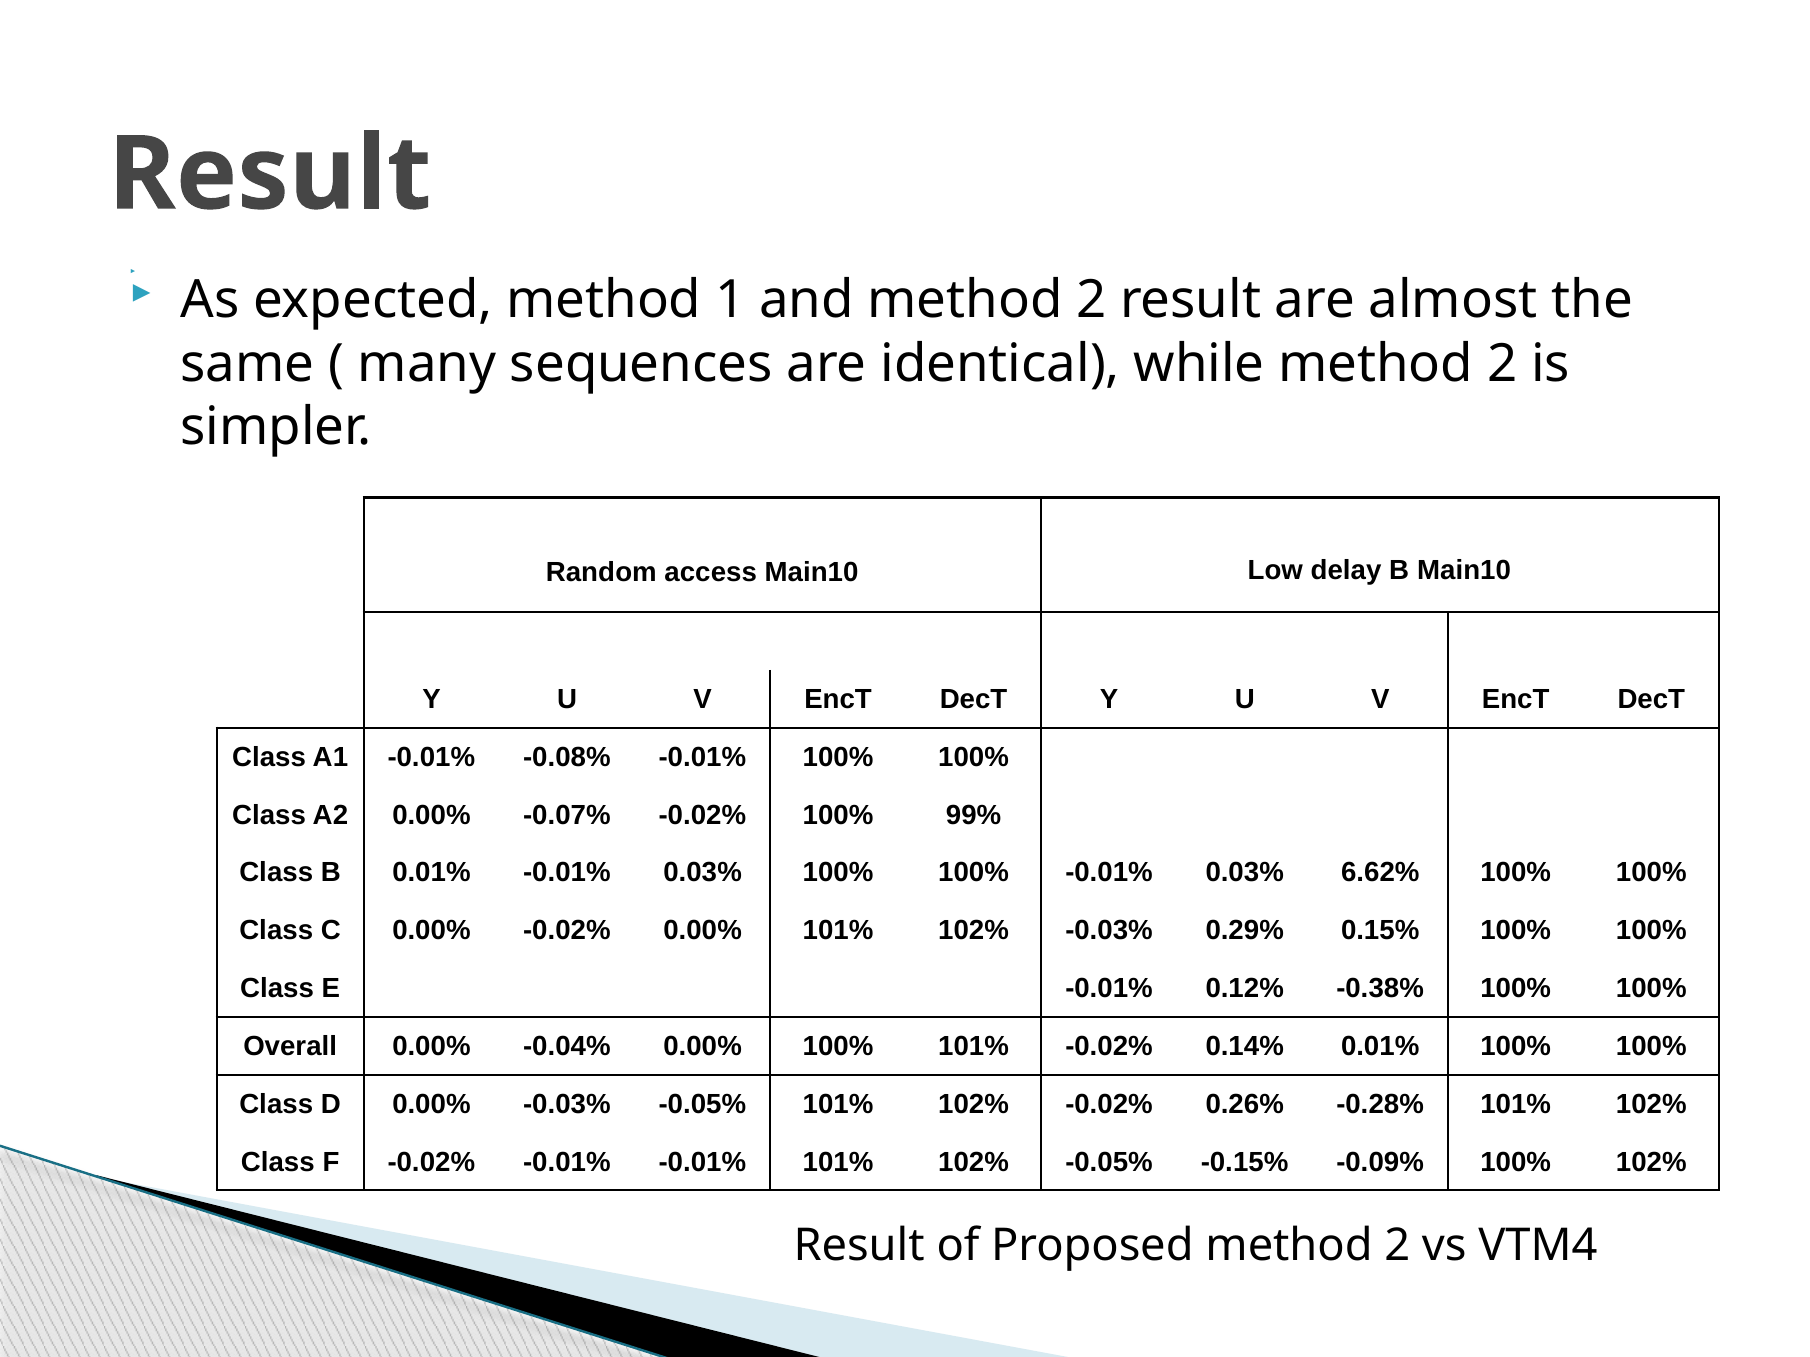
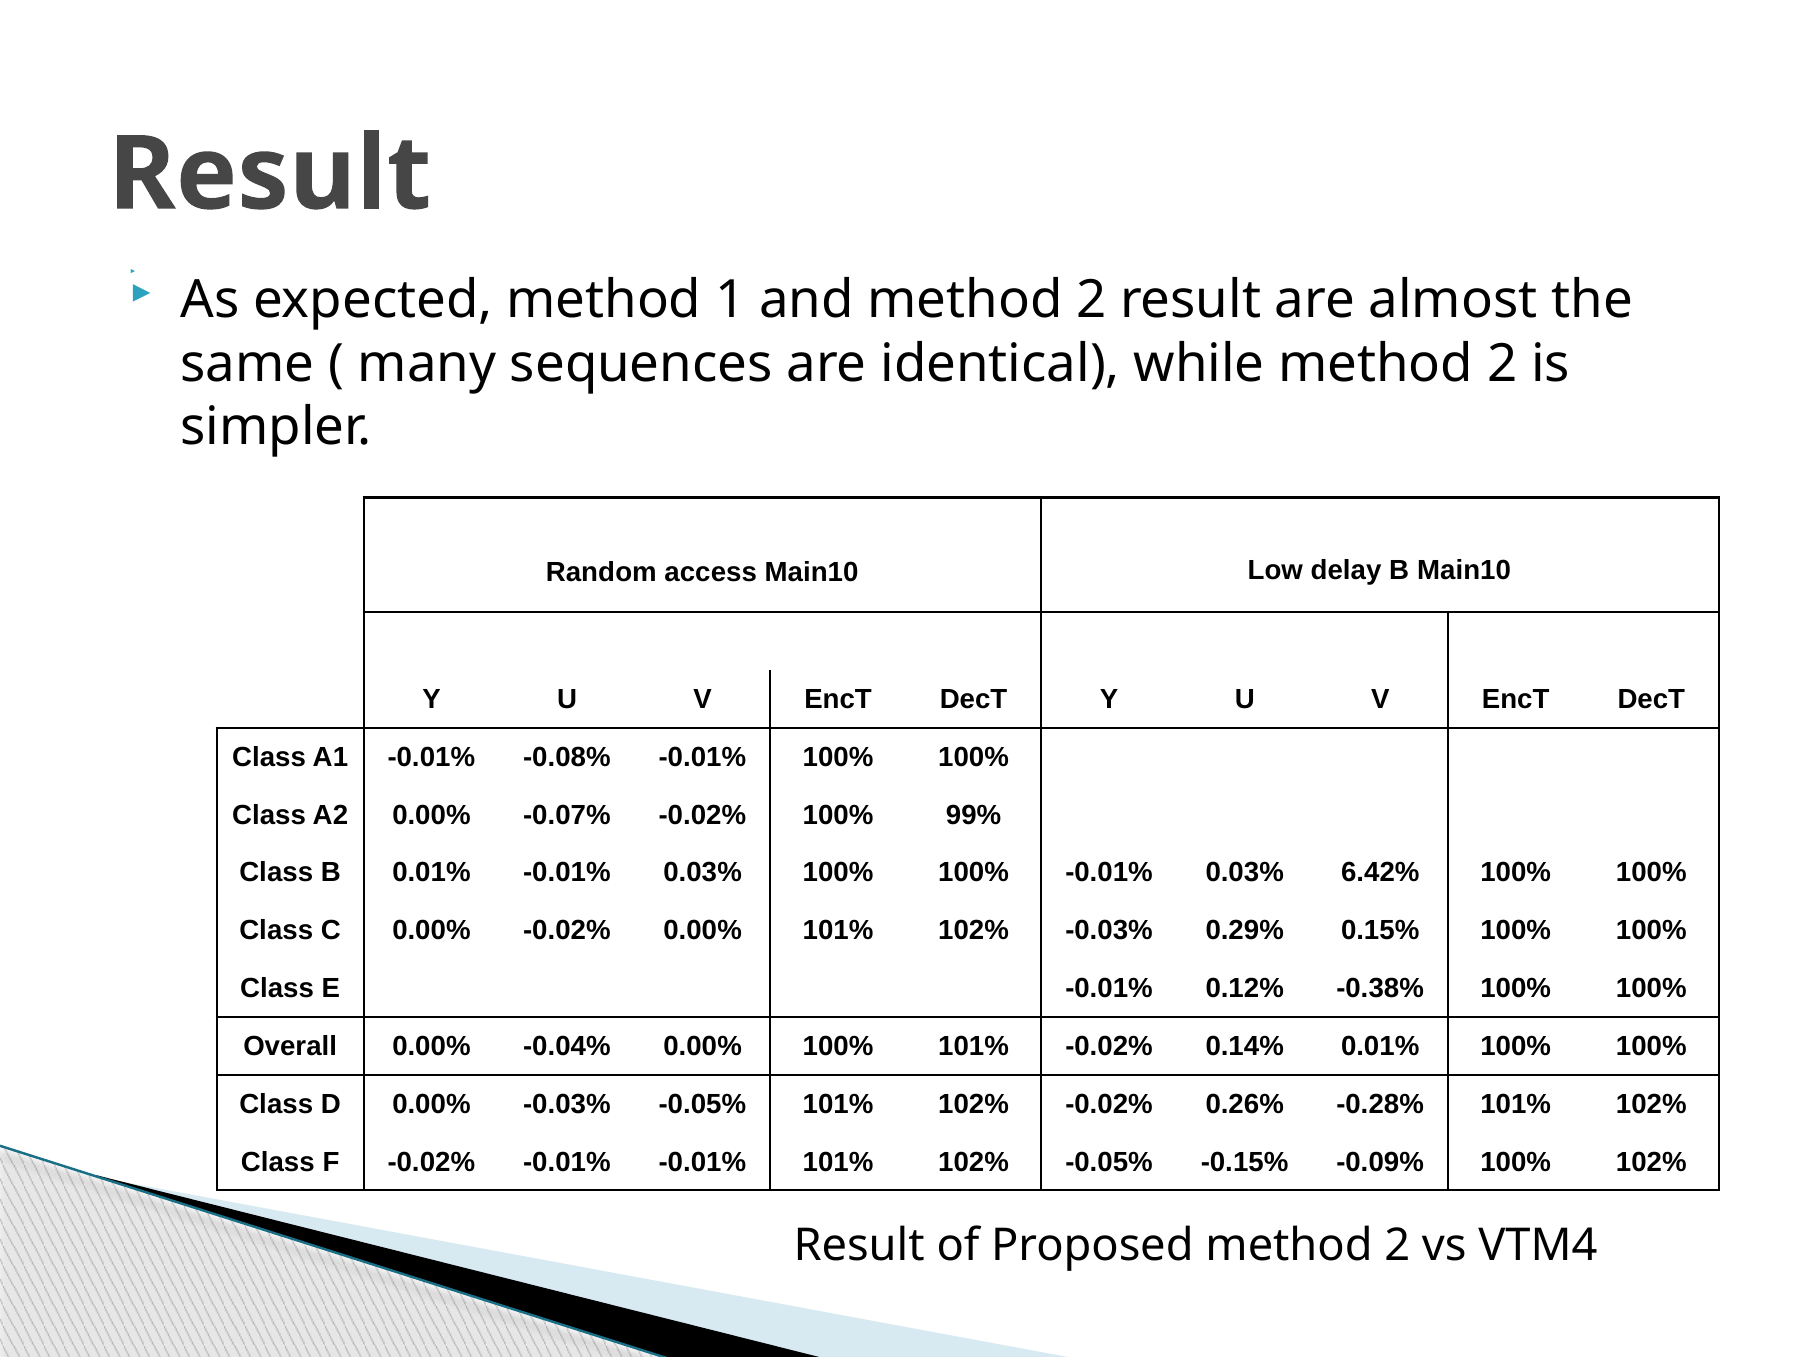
6.62%: 6.62% -> 6.42%
